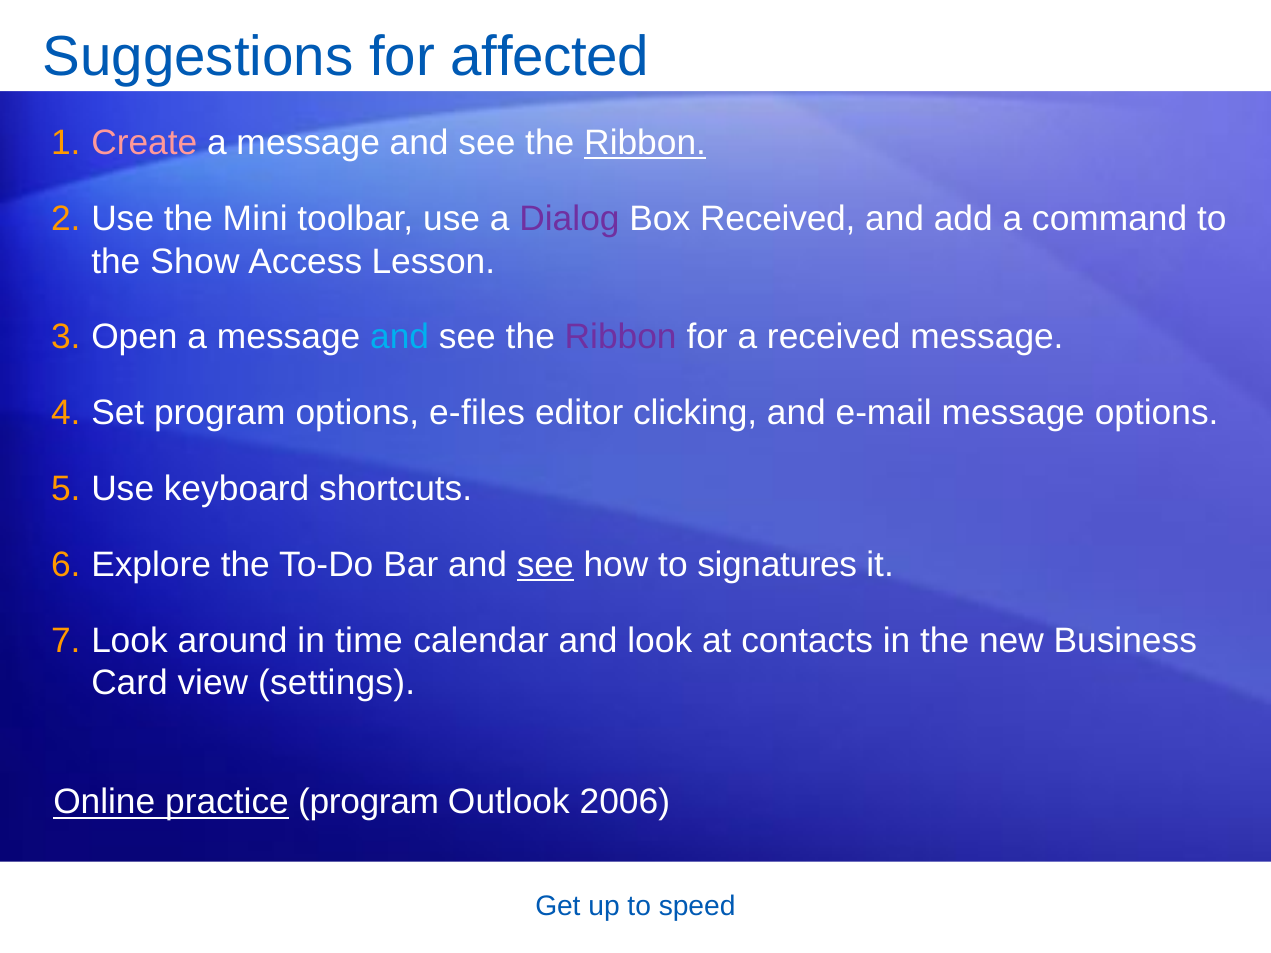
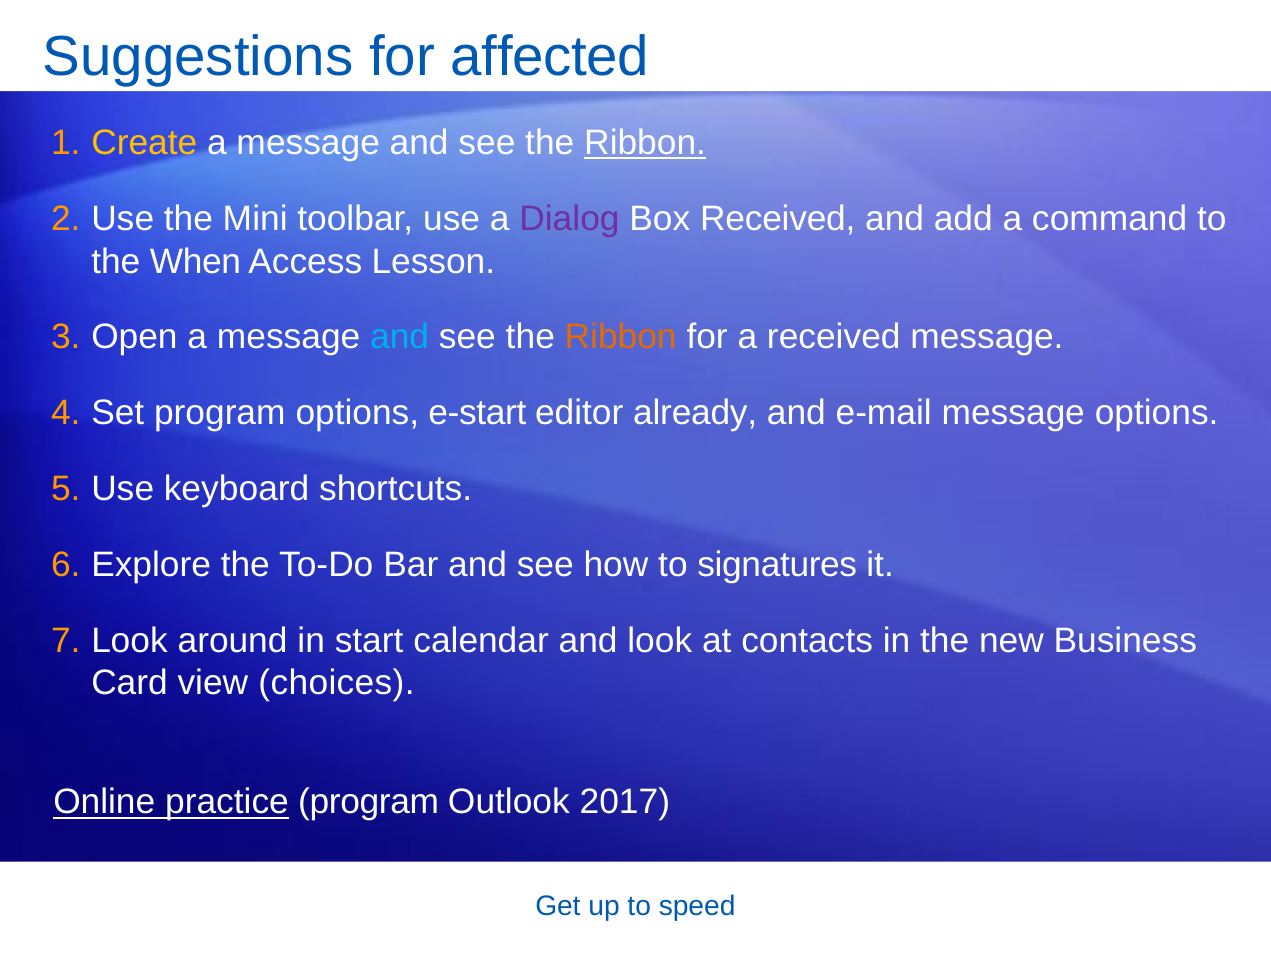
Create colour: pink -> yellow
Show: Show -> When
Ribbon at (621, 337) colour: purple -> orange
e-files: e-files -> e-start
clicking: clicking -> already
see at (545, 565) underline: present -> none
time: time -> start
settings: settings -> choices
2006: 2006 -> 2017
